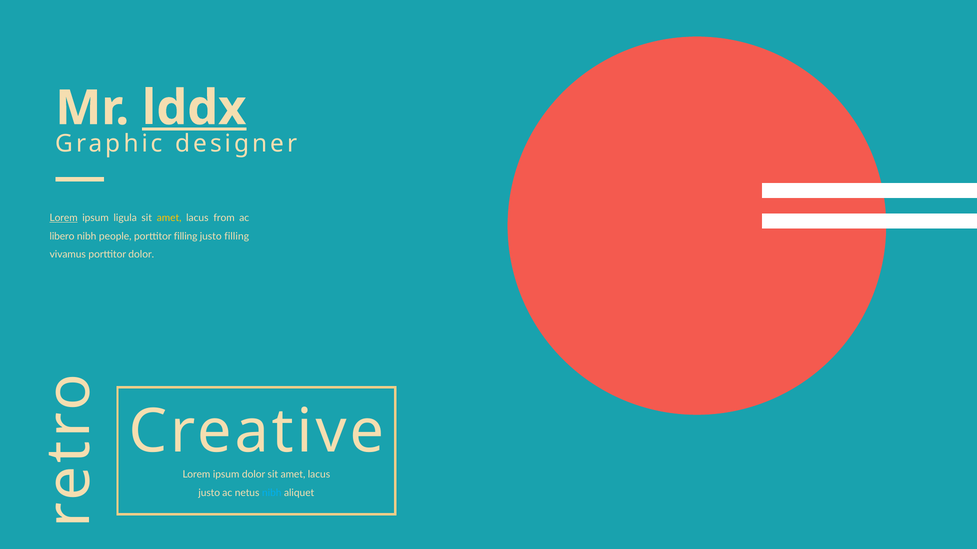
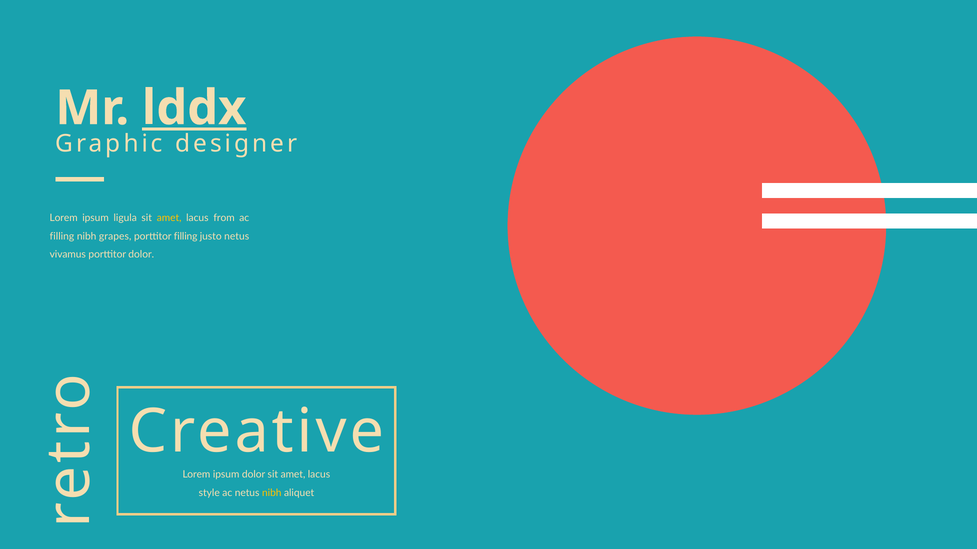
Lorem at (64, 218) underline: present -> none
libero at (62, 236): libero -> filling
people: people -> grapes
justo filling: filling -> netus
justo at (209, 493): justo -> style
nibh at (272, 493) colour: light blue -> yellow
